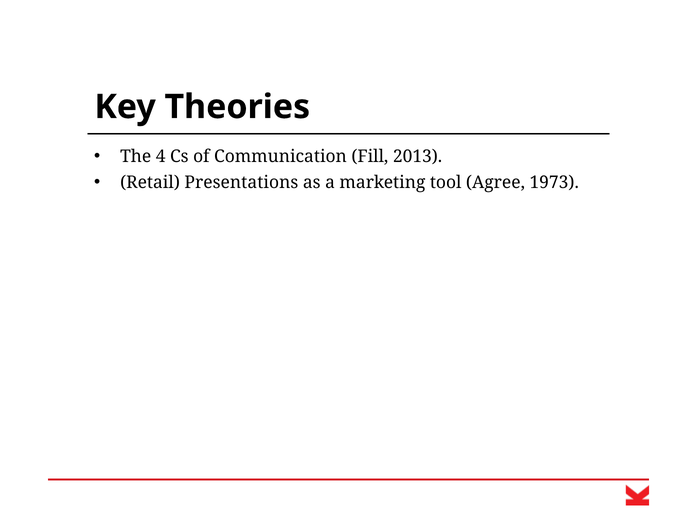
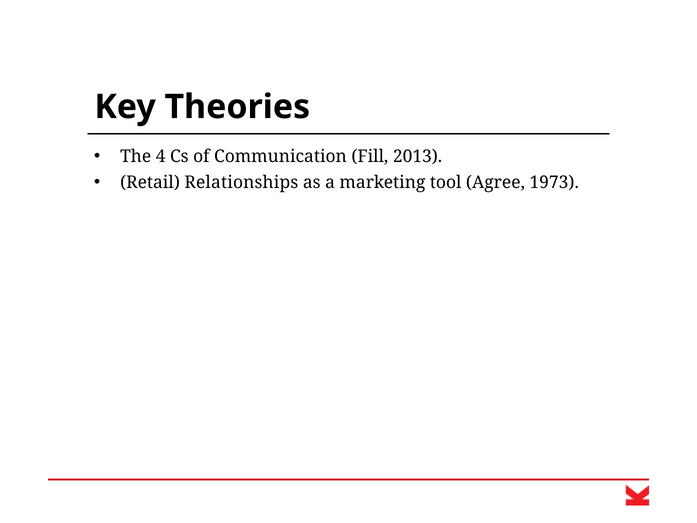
Presentations: Presentations -> Relationships
